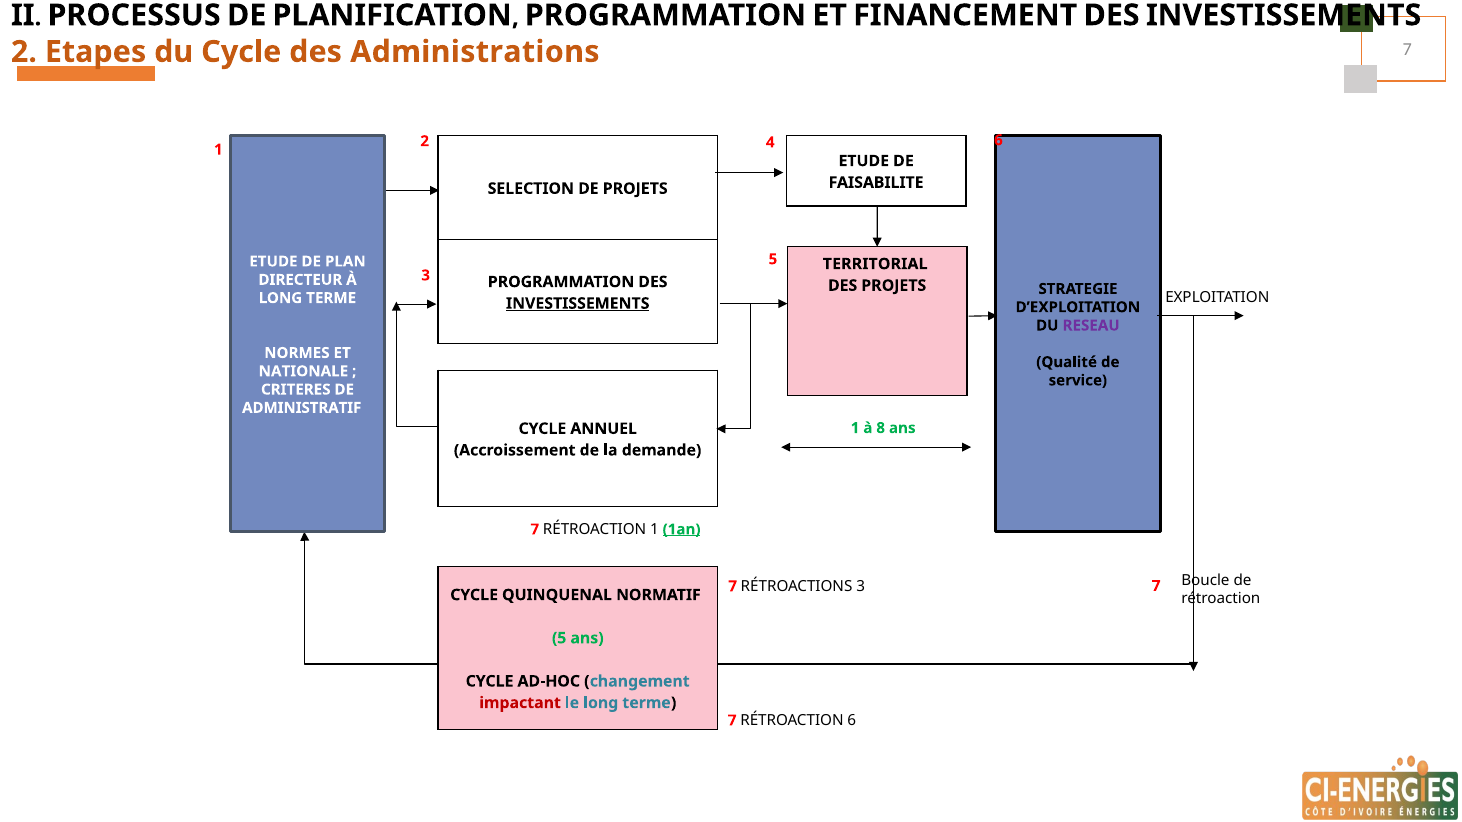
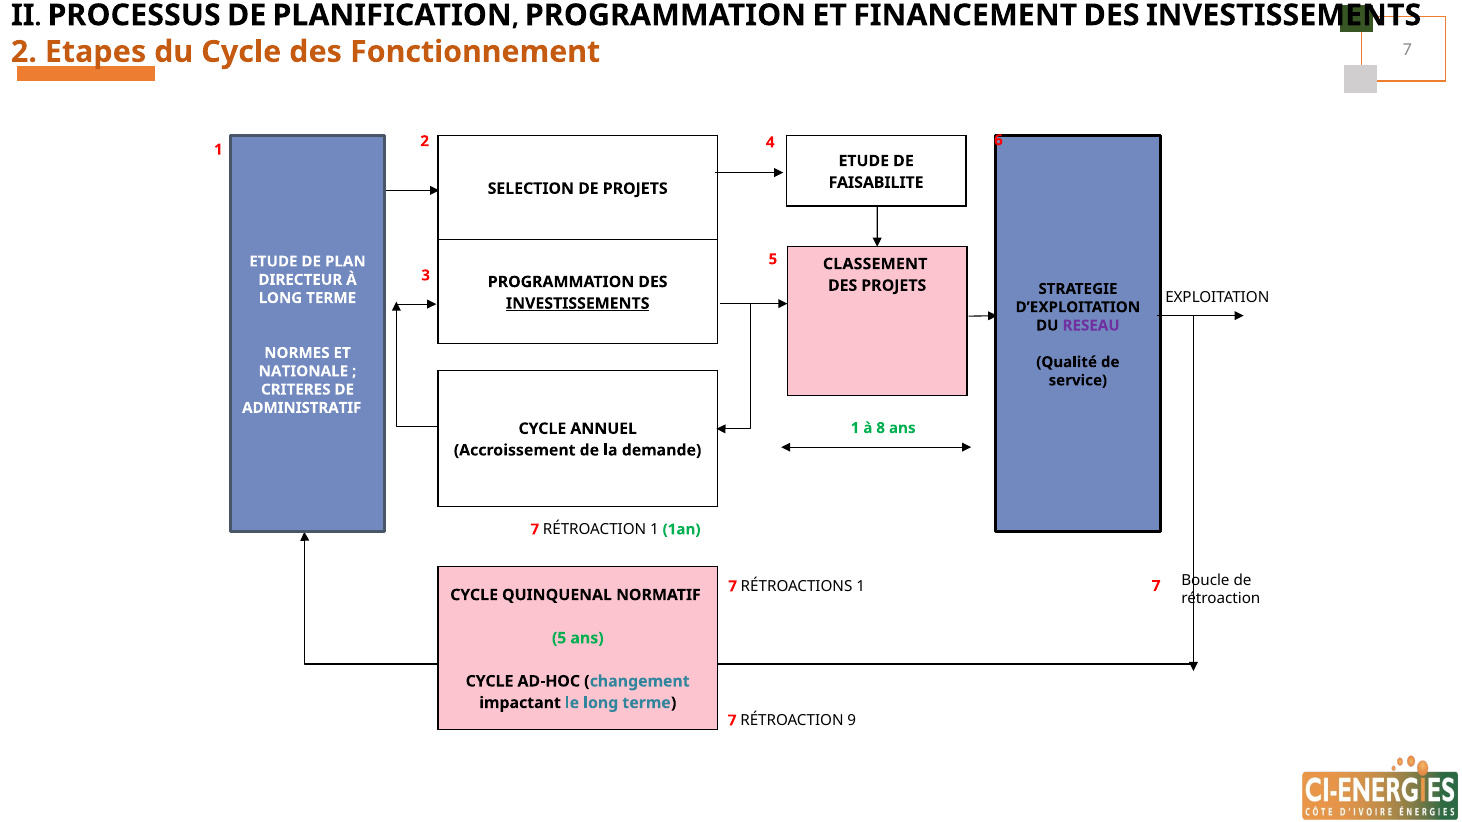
Administrations: Administrations -> Fonctionnement
TERRITORIAL: TERRITORIAL -> CLASSEMENT
1an underline: present -> none
RÉTROACTIONS 3: 3 -> 1
impactant colour: red -> black
RÉTROACTION 6: 6 -> 9
